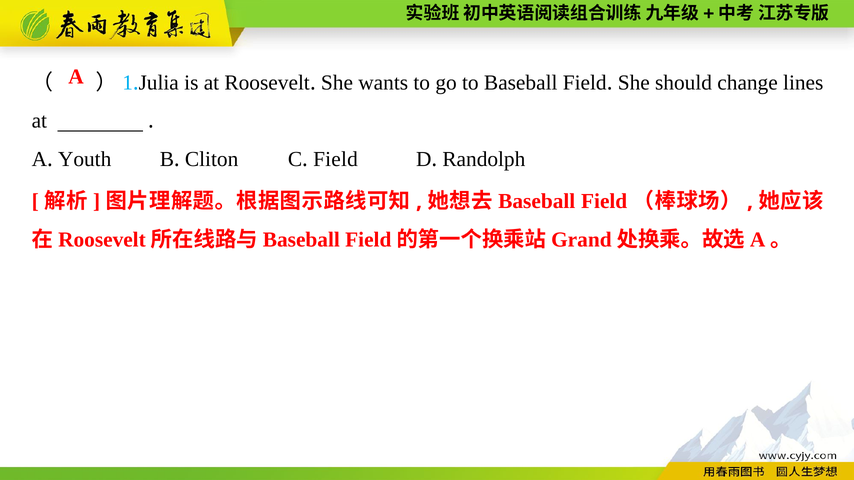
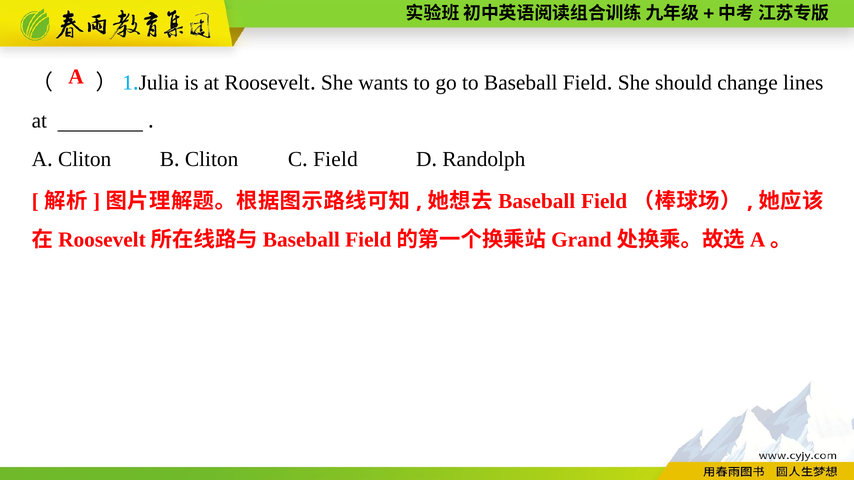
Youth at (85, 159): Youth -> Cliton
